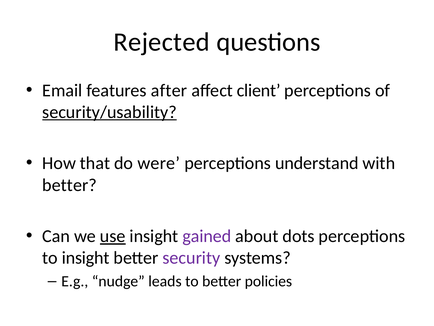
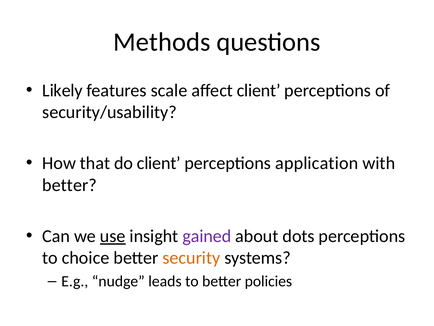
Rejected: Rejected -> Methods
Email: Email -> Likely
after: after -> scale
security/usability underline: present -> none
do were: were -> client
understand: understand -> application
to insight: insight -> choice
security colour: purple -> orange
